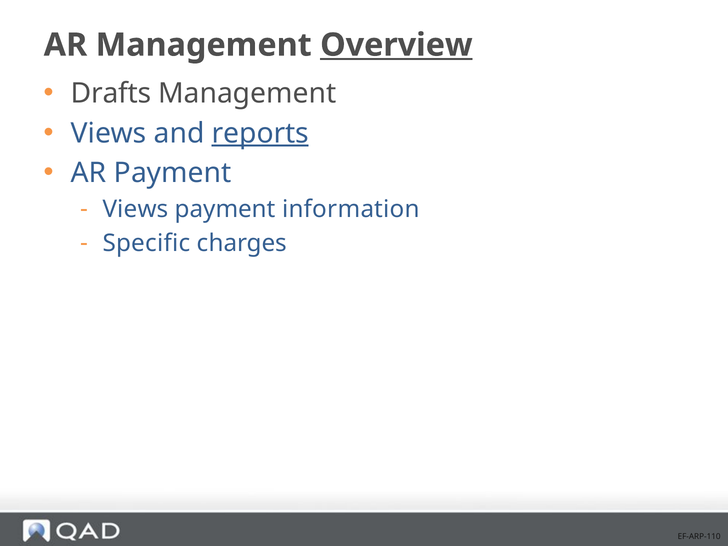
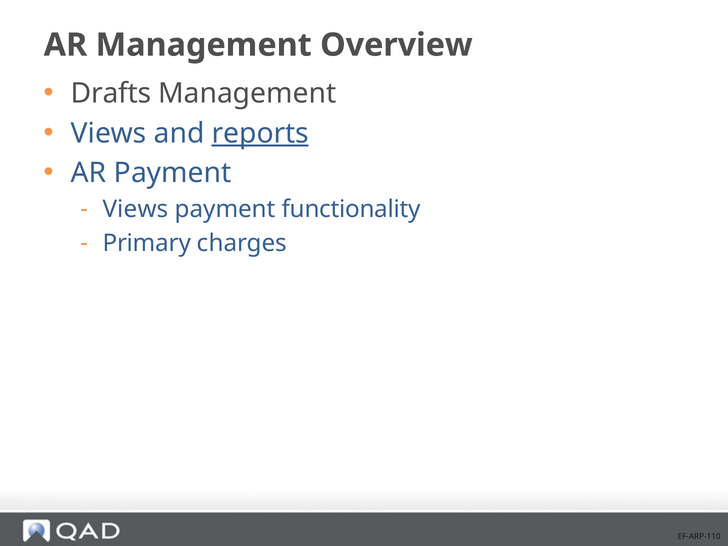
Overview underline: present -> none
information: information -> functionality
Specific: Specific -> Primary
